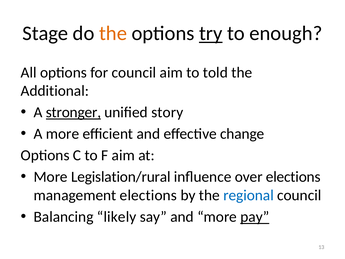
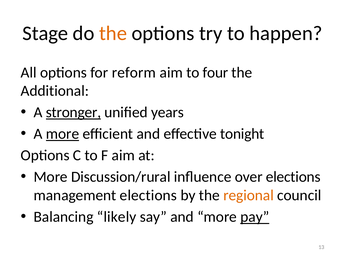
try underline: present -> none
enough: enough -> happen
for council: council -> reform
told: told -> four
story: story -> years
more at (63, 134) underline: none -> present
change: change -> tonight
Legislation/rural: Legislation/rural -> Discussion/rural
regional colour: blue -> orange
